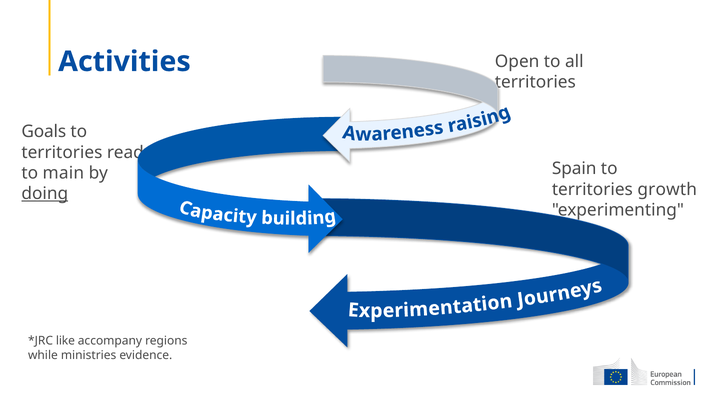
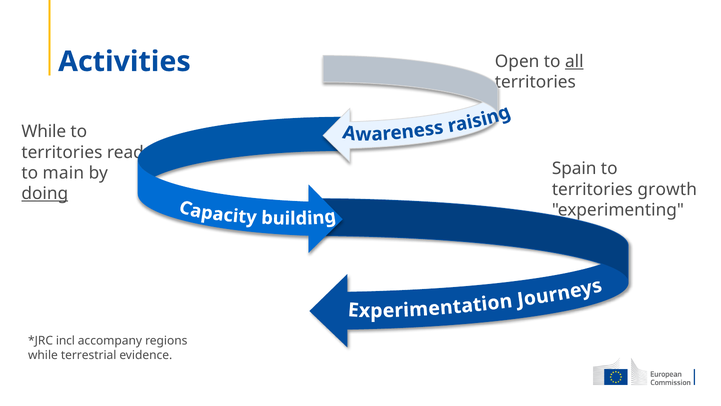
all underline: none -> present
Goals at (44, 131): Goals -> While
like: like -> incl
ministries: ministries -> terrestrial
